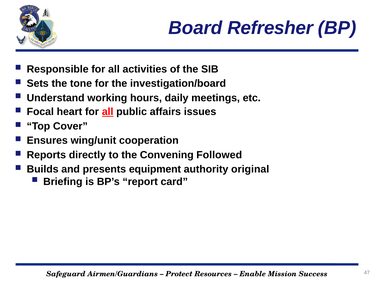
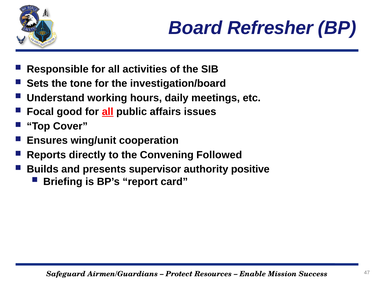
heart: heart -> good
equipment: equipment -> supervisor
original: original -> positive
